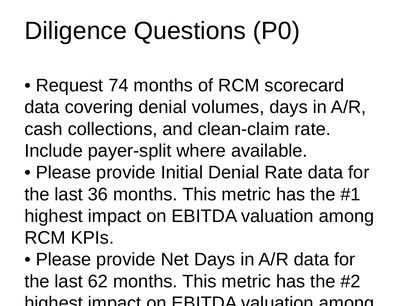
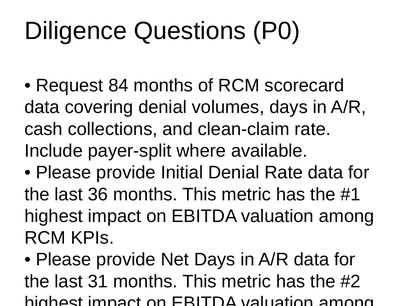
74: 74 -> 84
62: 62 -> 31
